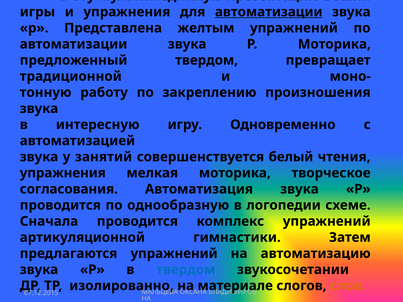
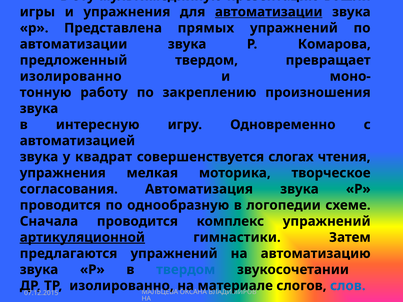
желтым: желтым -> прямых
Р Моторика: Моторика -> Комарова
традиционной at (71, 76): традиционной -> изолированно
занятий: занятий -> квадрат
белый: белый -> слогах
артикуляционной underline: none -> present
слов colour: orange -> blue
